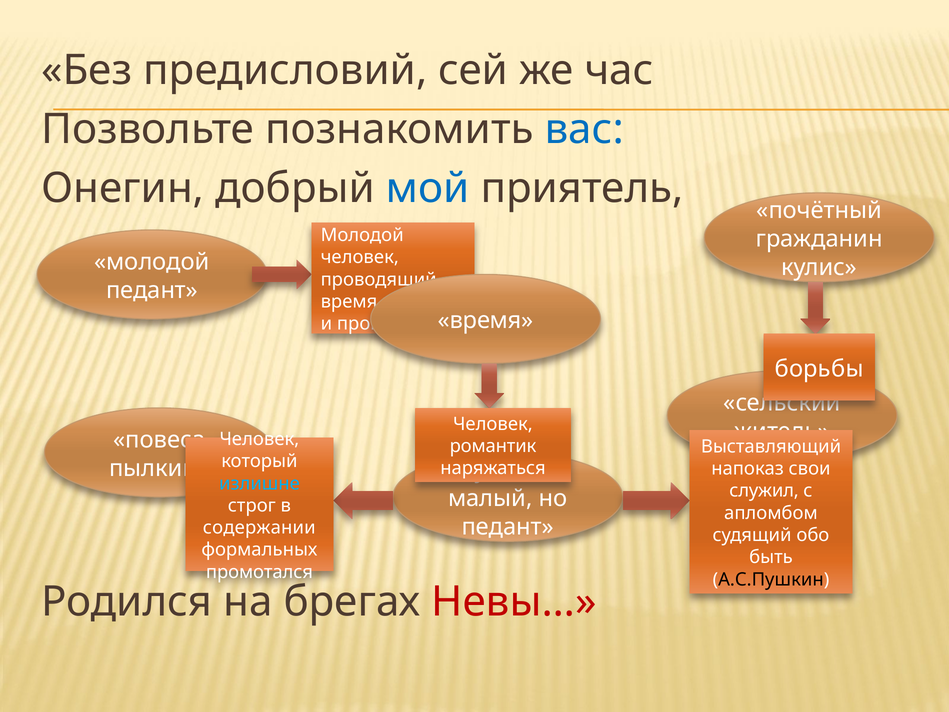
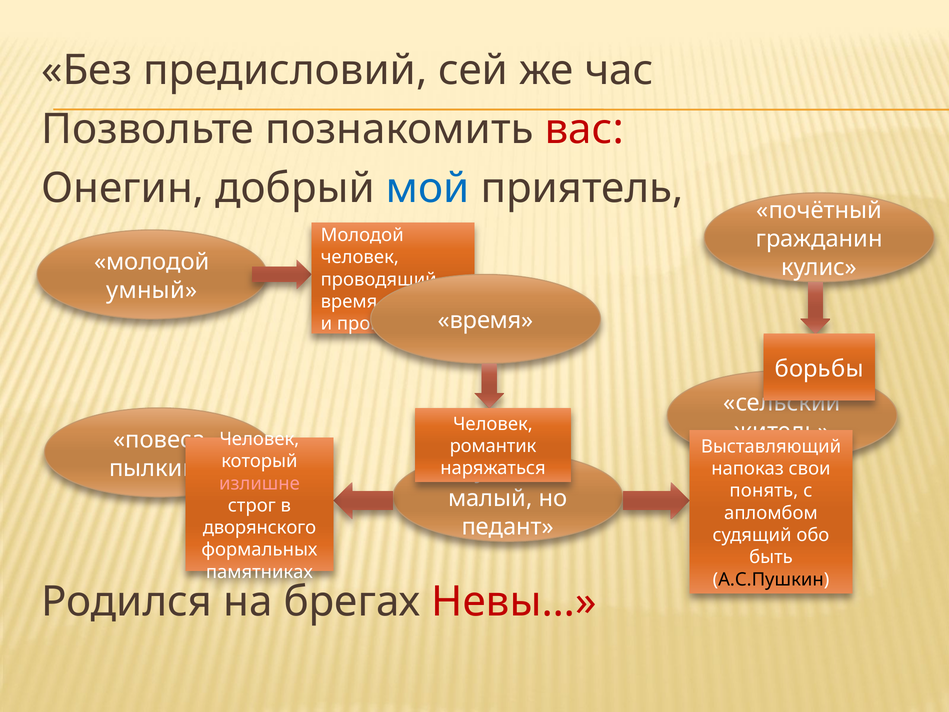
вас colour: blue -> red
педант at (152, 290): педант -> умный
излишне colour: light blue -> pink
служил: служил -> понять
содержании: содержании -> дворянского
промотался: промотался -> памятниках
